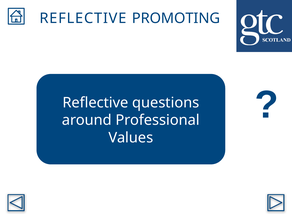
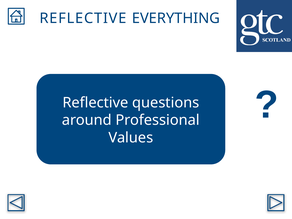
PROMOTING: PROMOTING -> EVERYTHING
